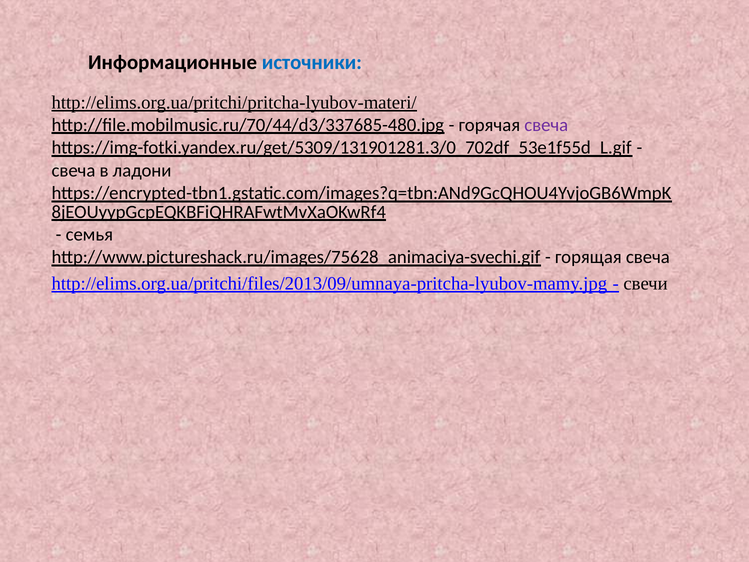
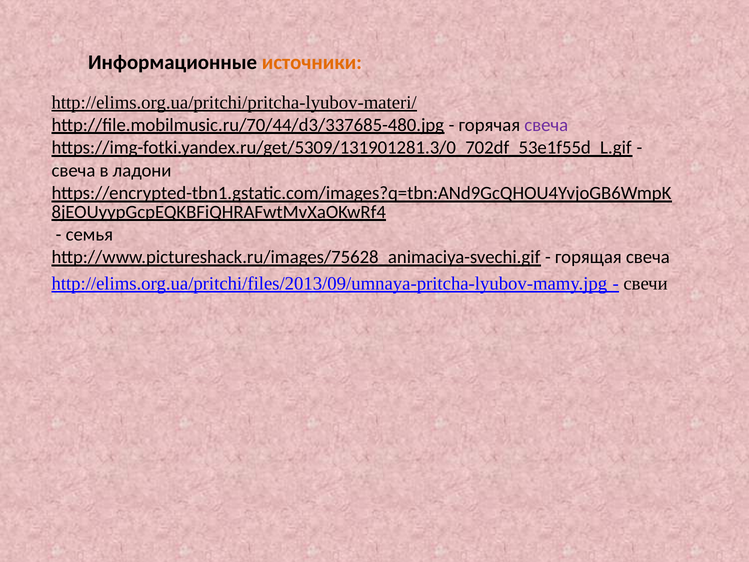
источники colour: blue -> orange
